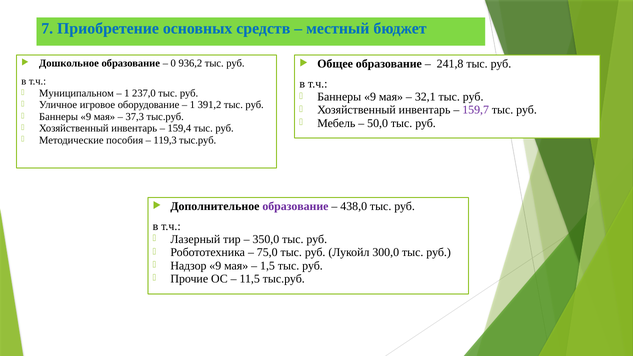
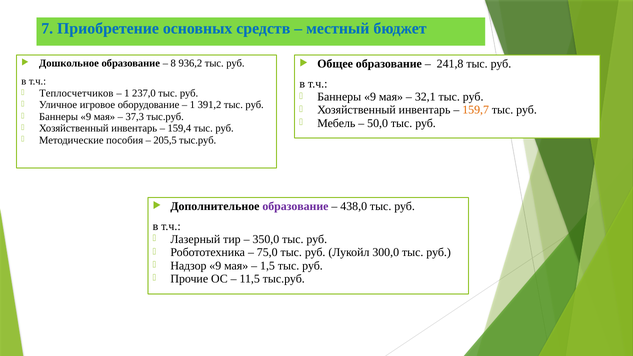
0: 0 -> 8
Муниципальном: Муниципальном -> Теплосчетчиков
159,7 colour: purple -> orange
119,3: 119,3 -> 205,5
